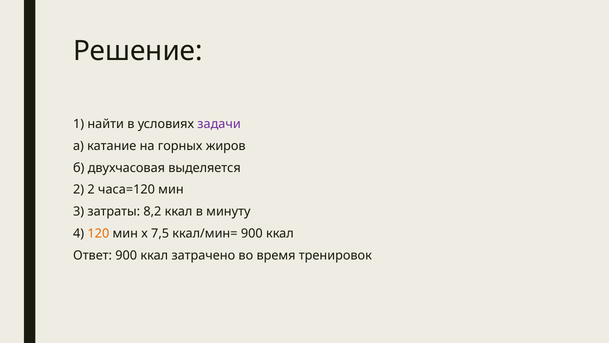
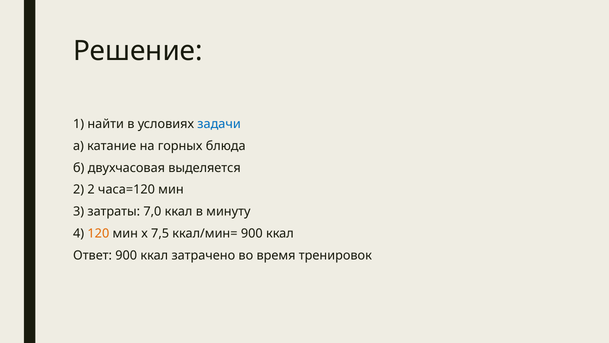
задачи colour: purple -> blue
жиров: жиров -> блюда
8,2: 8,2 -> 7,0
